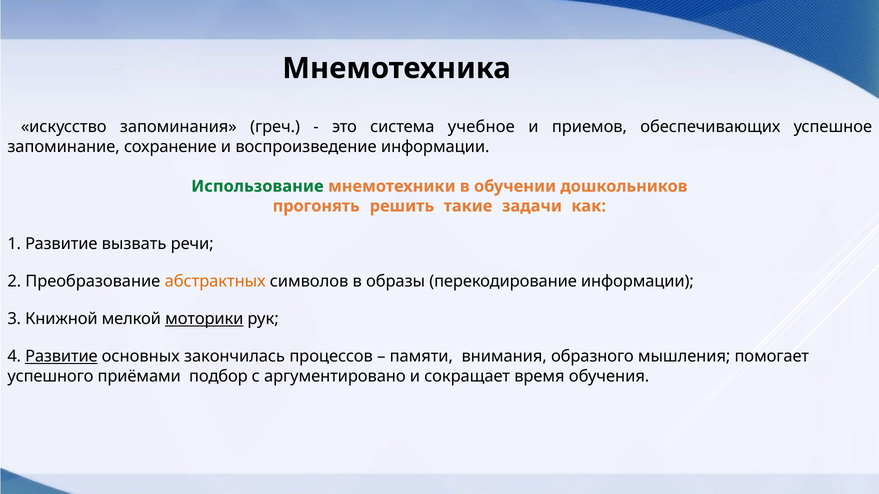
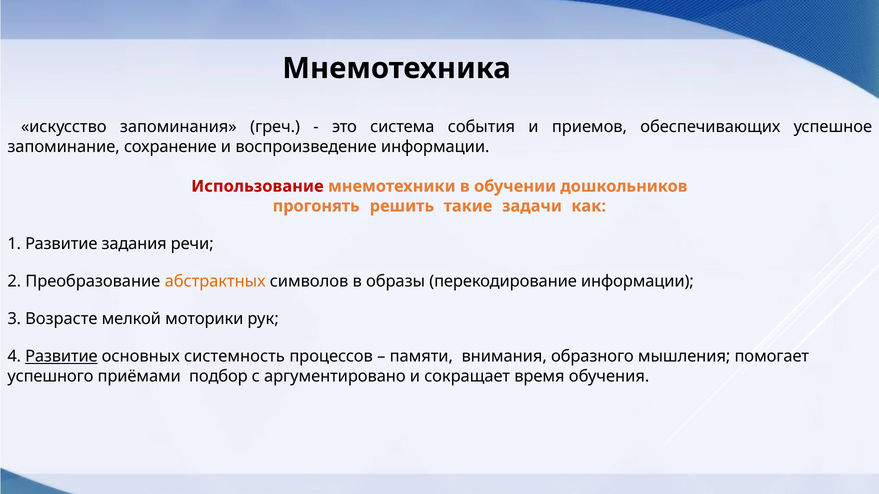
учебное: учебное -> события
Использование colour: green -> red
вызвать: вызвать -> задания
Книжной: Книжной -> Возрасте
моторики underline: present -> none
закончилась: закончилась -> системность
